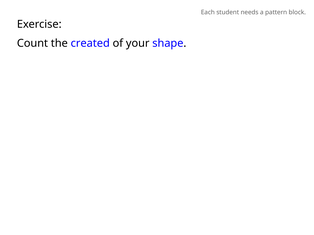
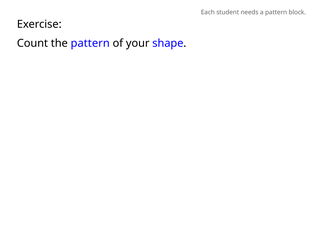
the created: created -> pattern
